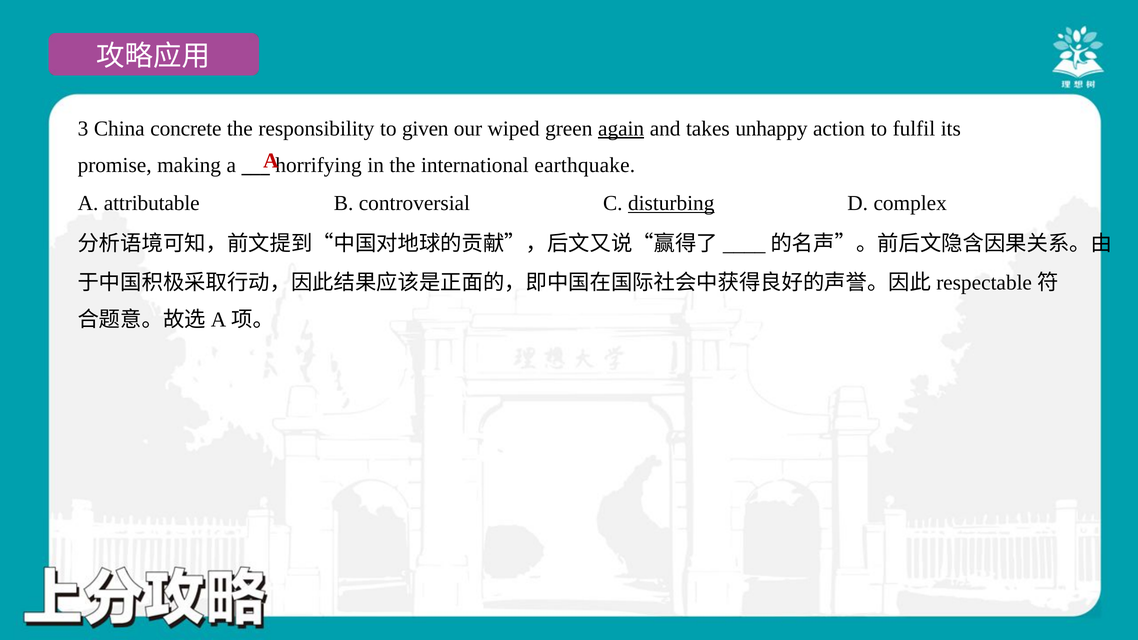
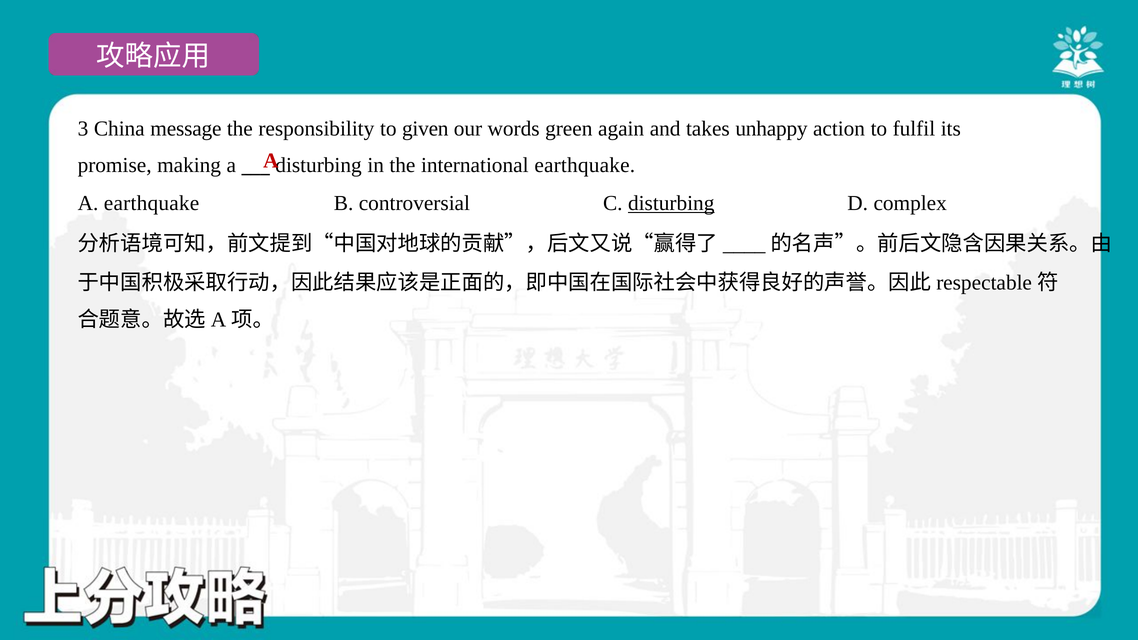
concrete: concrete -> message
wiped: wiped -> words
again underline: present -> none
horrifying at (319, 165): horrifying -> disturbing
A attributable: attributable -> earthquake
